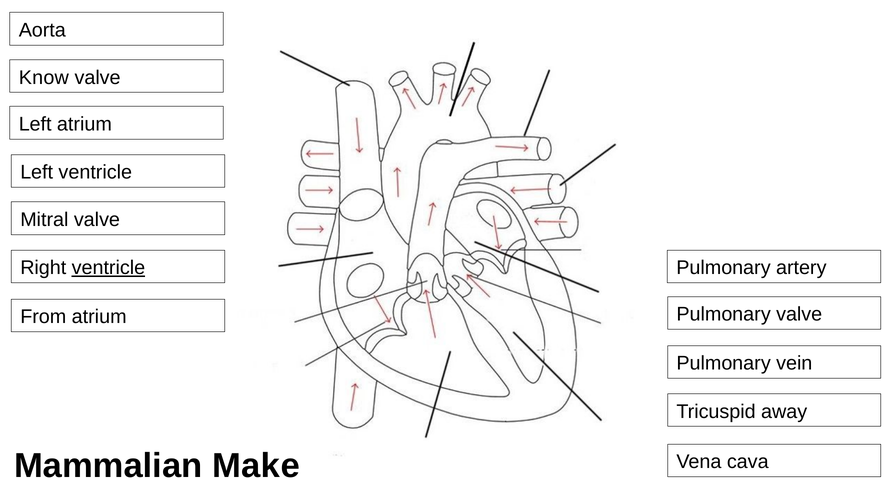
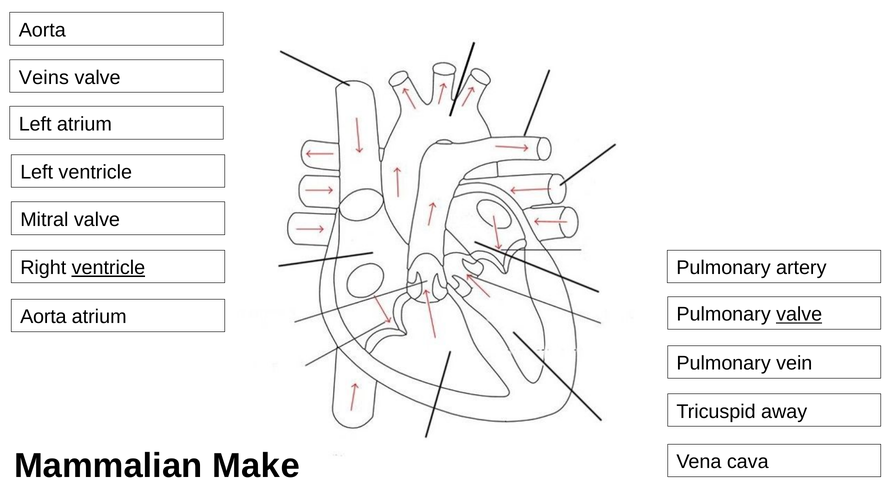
Know: Know -> Veins
valve at (799, 315) underline: none -> present
From at (43, 317): From -> Aorta
